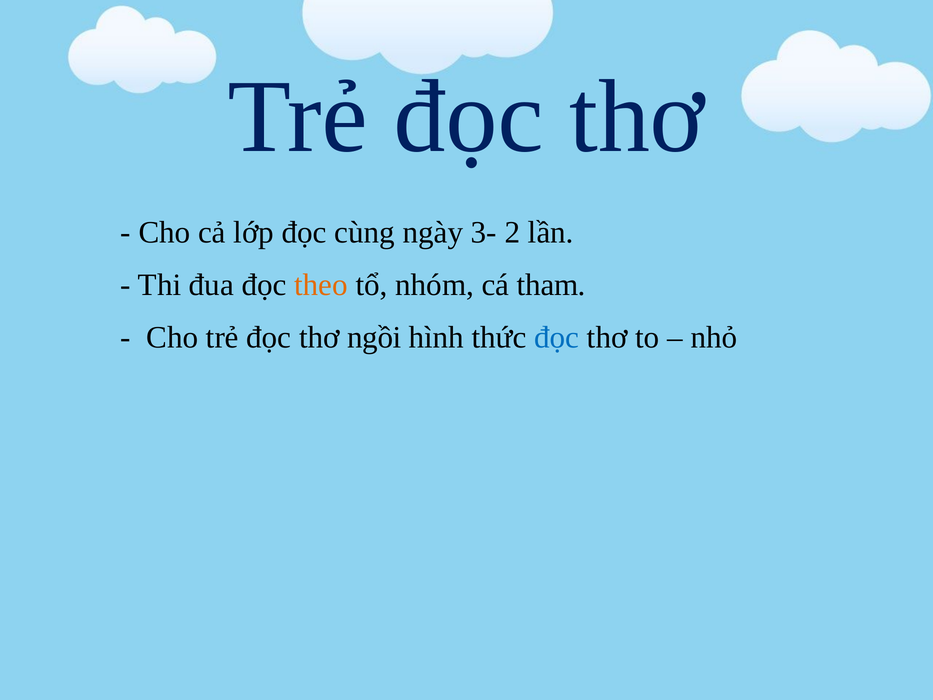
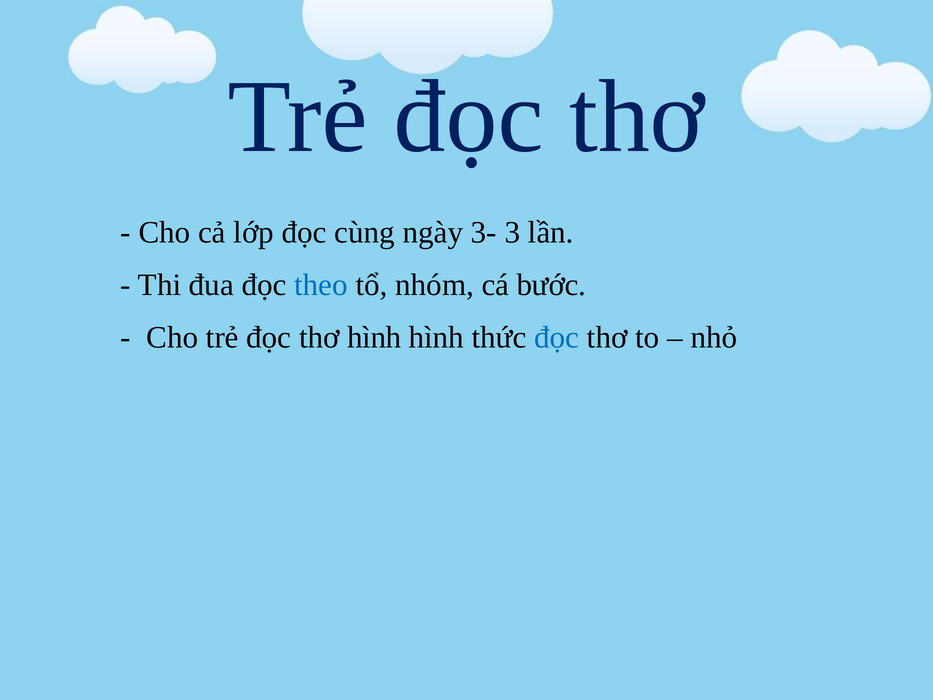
2: 2 -> 3
theo colour: orange -> blue
tham: tham -> bước
thơ ngồi: ngồi -> hình
